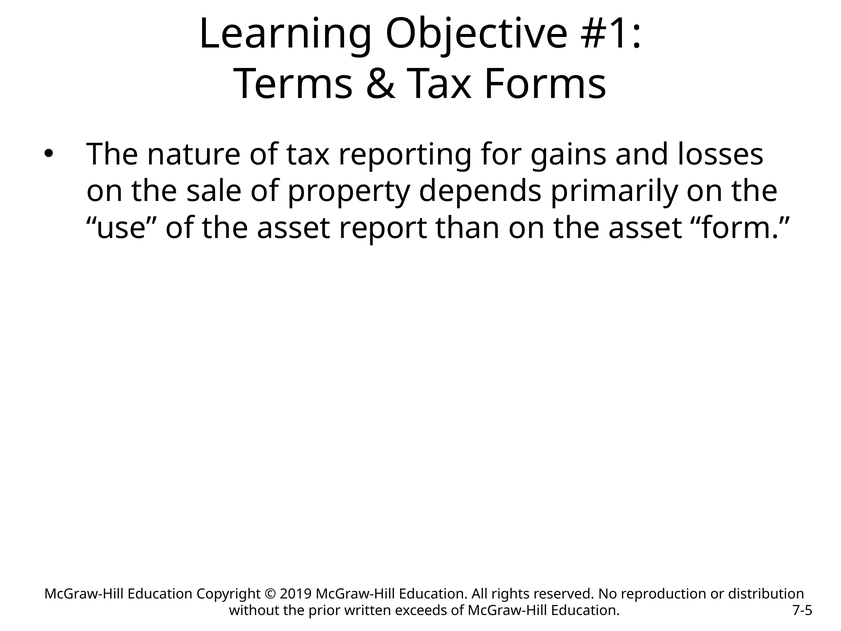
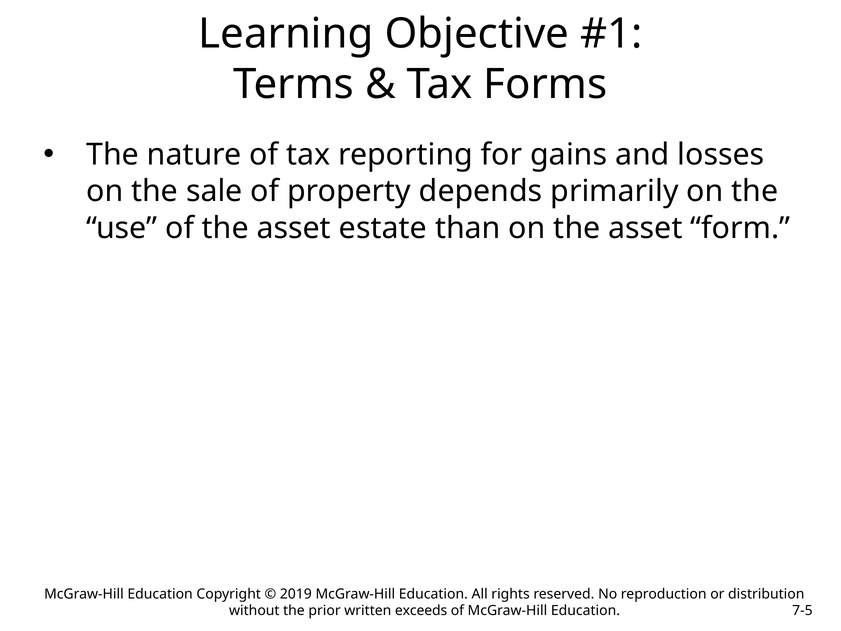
report: report -> estate
